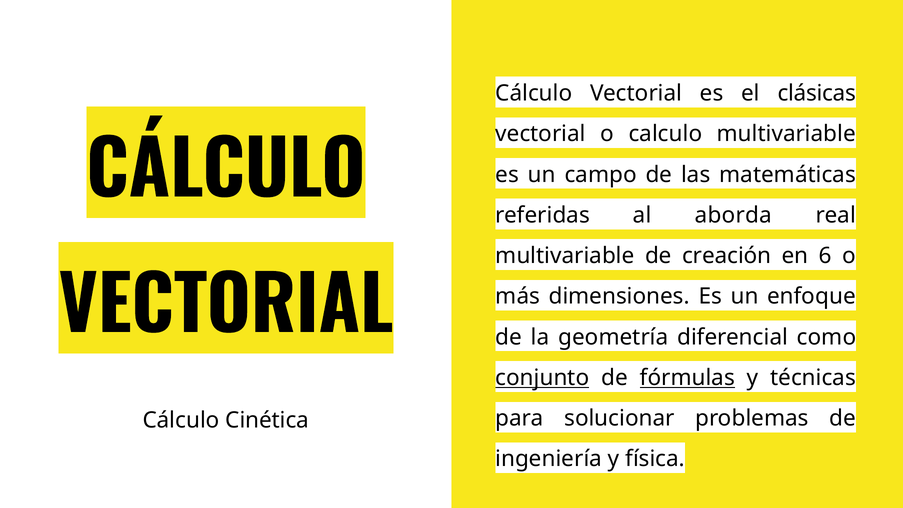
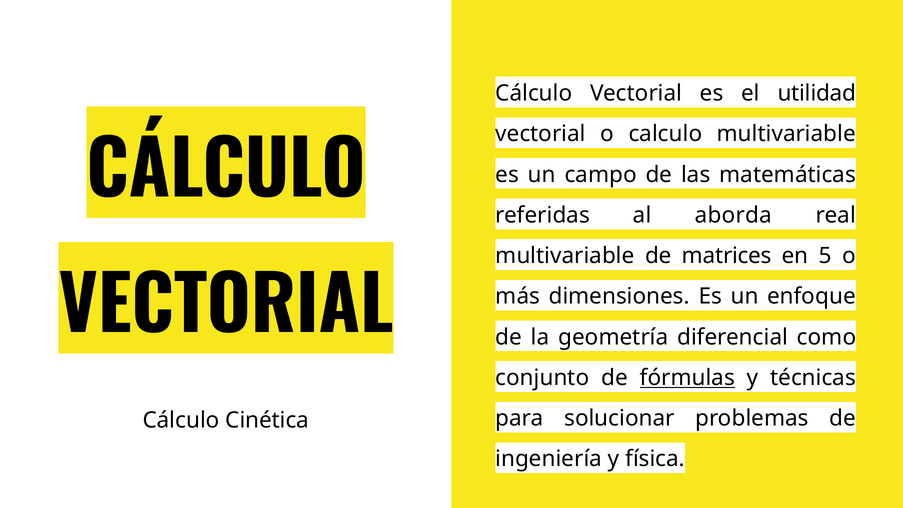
clásicas: clásicas -> utilidad
creación: creación -> matrices
6: 6 -> 5
conjunto underline: present -> none
